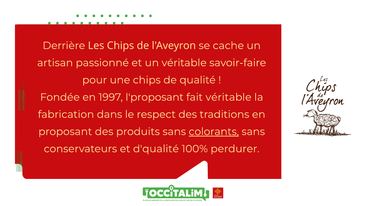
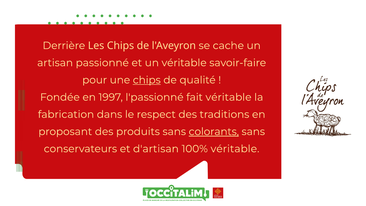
chips at (147, 80) underline: none -> present
l'proposant: l'proposant -> l'passionné
d'qualité: d'qualité -> d'artisan
100% perdurer: perdurer -> véritable
